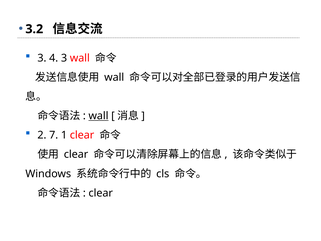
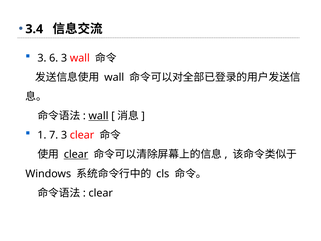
3.2: 3.2 -> 3.4
4: 4 -> 6
2: 2 -> 1
7 1: 1 -> 3
clear at (76, 154) underline: none -> present
